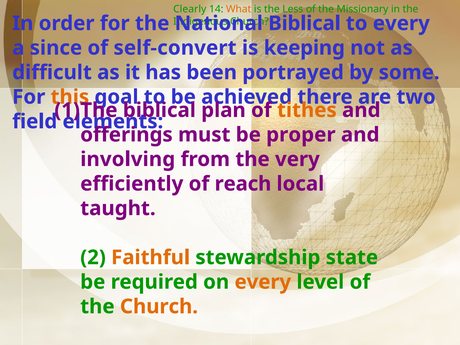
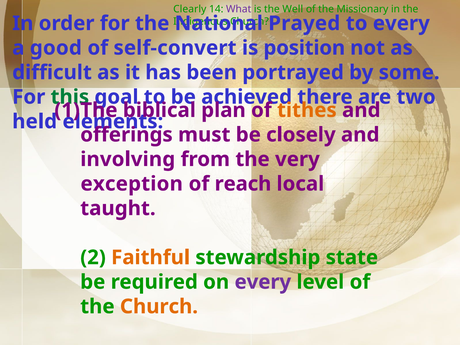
What colour: orange -> purple
Less: Less -> Well
Biblical at (304, 23): Biblical -> Prayed
since: since -> good
keeping: keeping -> position
this colour: orange -> green
field: field -> held
proper: proper -> closely
efficiently: efficiently -> exception
every at (263, 282) colour: orange -> purple
